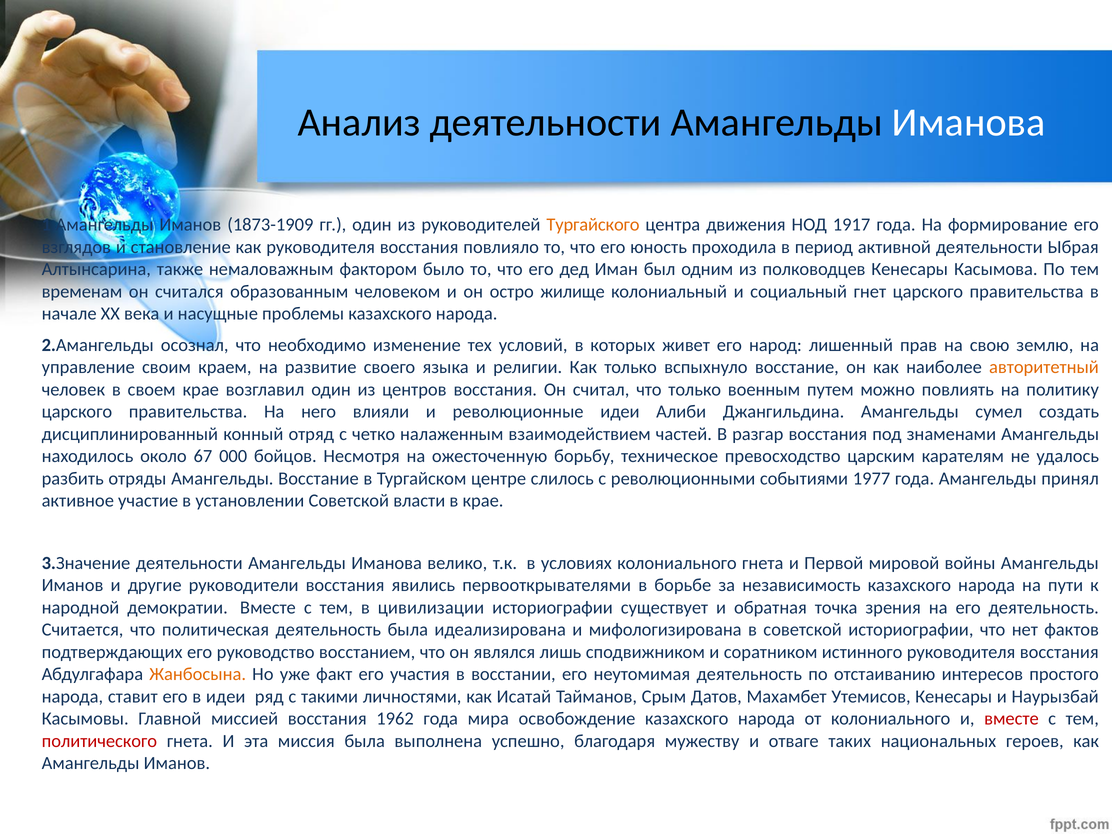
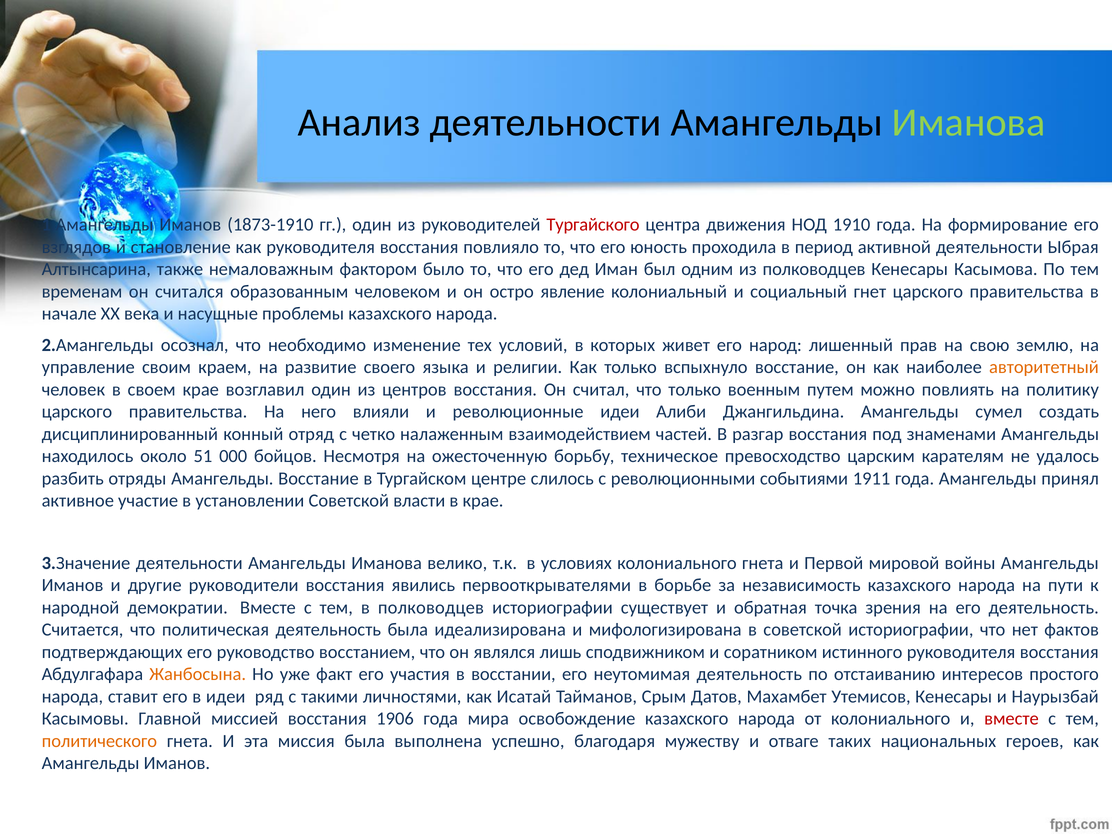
Иманова at (969, 123) colour: white -> light green
1873-1909: 1873-1909 -> 1873-1910
Тургайского colour: orange -> red
1917: 1917 -> 1910
жилище: жилище -> явление
67: 67 -> 51
1977: 1977 -> 1911
в цивилизации: цивилизации -> полководцев
1962: 1962 -> 1906
политического colour: red -> orange
